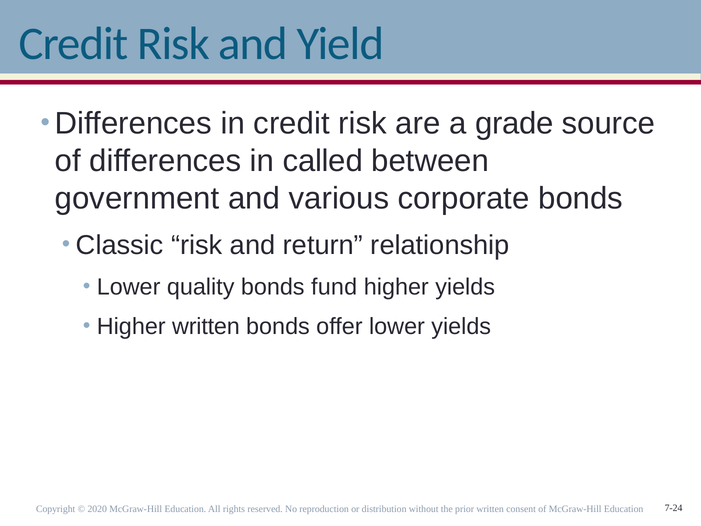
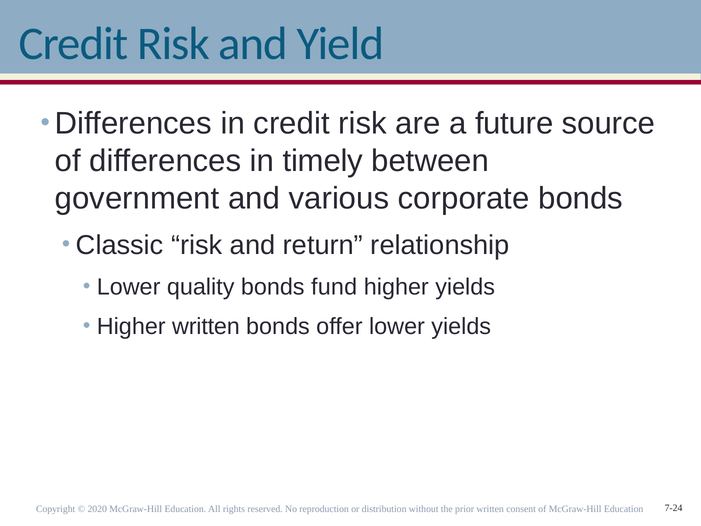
grade: grade -> future
called: called -> timely
